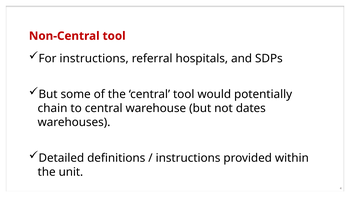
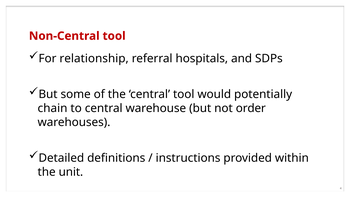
For instructions: instructions -> relationship
dates: dates -> order
